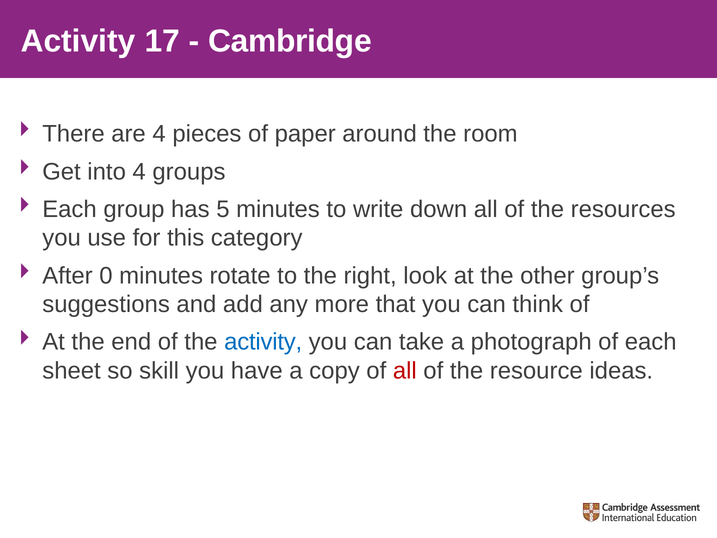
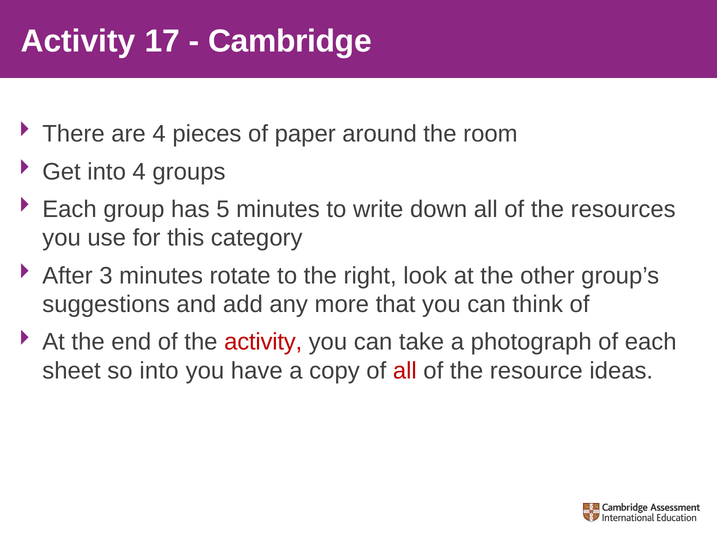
0: 0 -> 3
activity at (263, 342) colour: blue -> red
so skill: skill -> into
